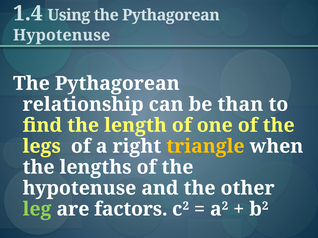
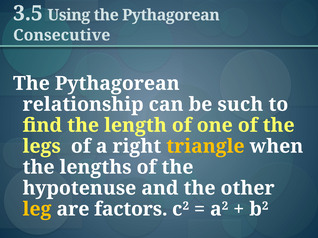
1.4: 1.4 -> 3.5
Hypotenuse at (62, 35): Hypotenuse -> Consecutive
than: than -> such
leg colour: light green -> yellow
